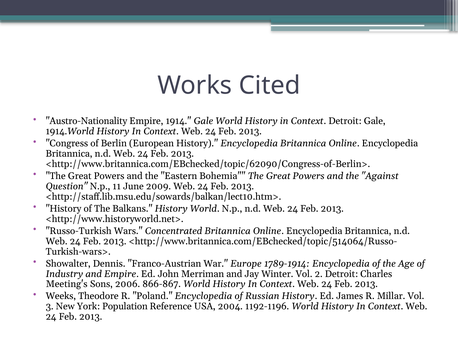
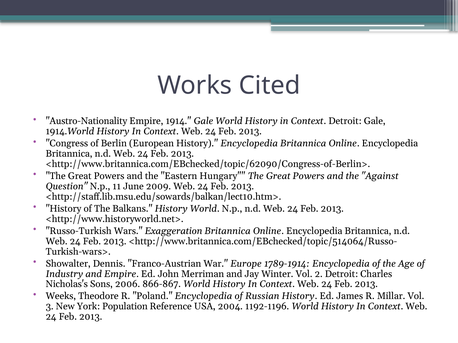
Bohemia: Bohemia -> Hungary
Concentrated: Concentrated -> Exaggeration
Meeting's: Meeting's -> Nicholas's
